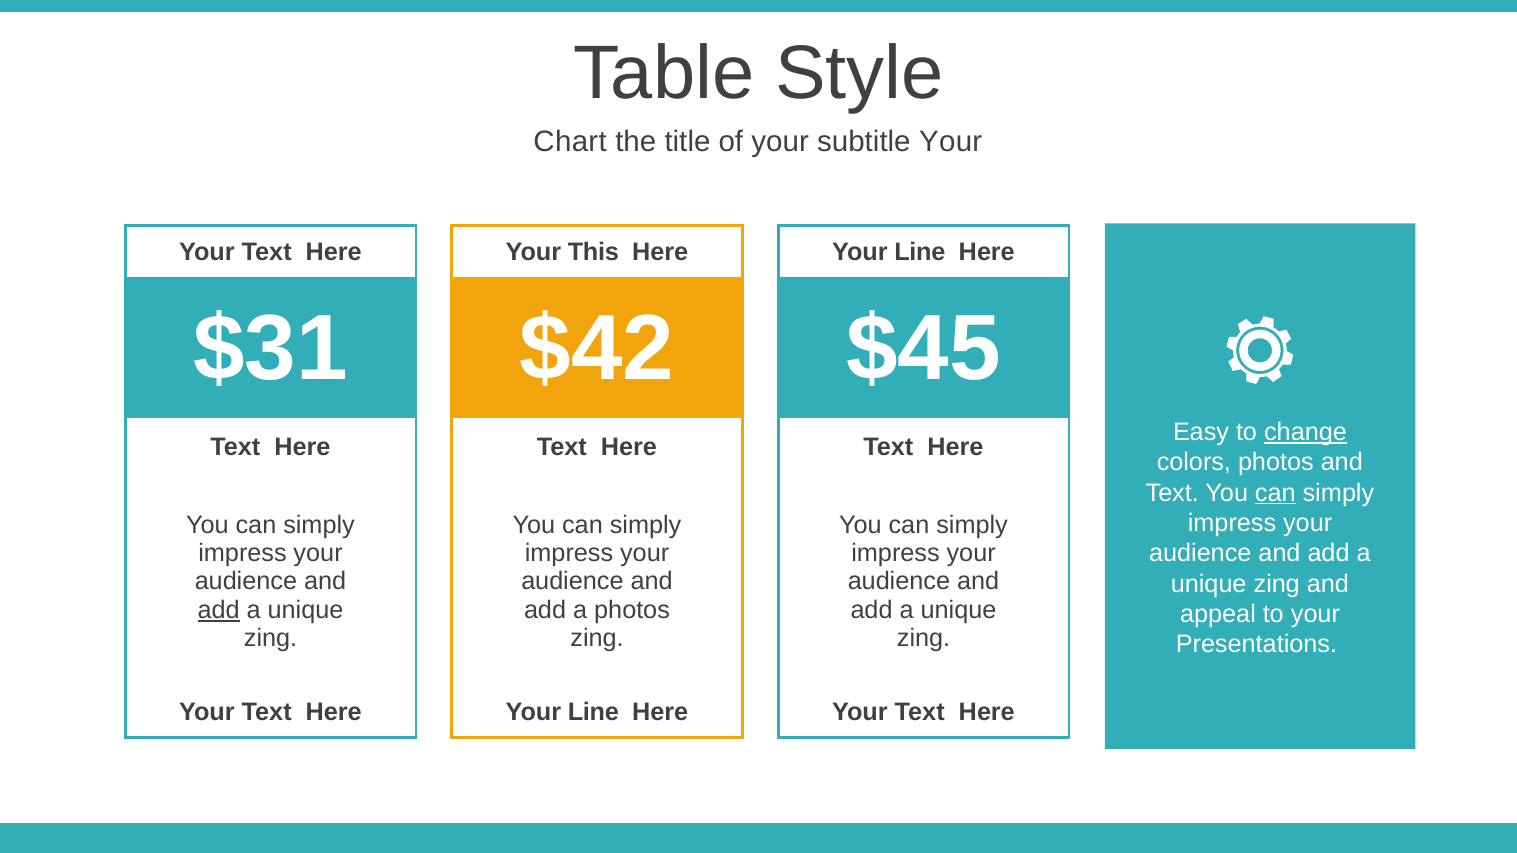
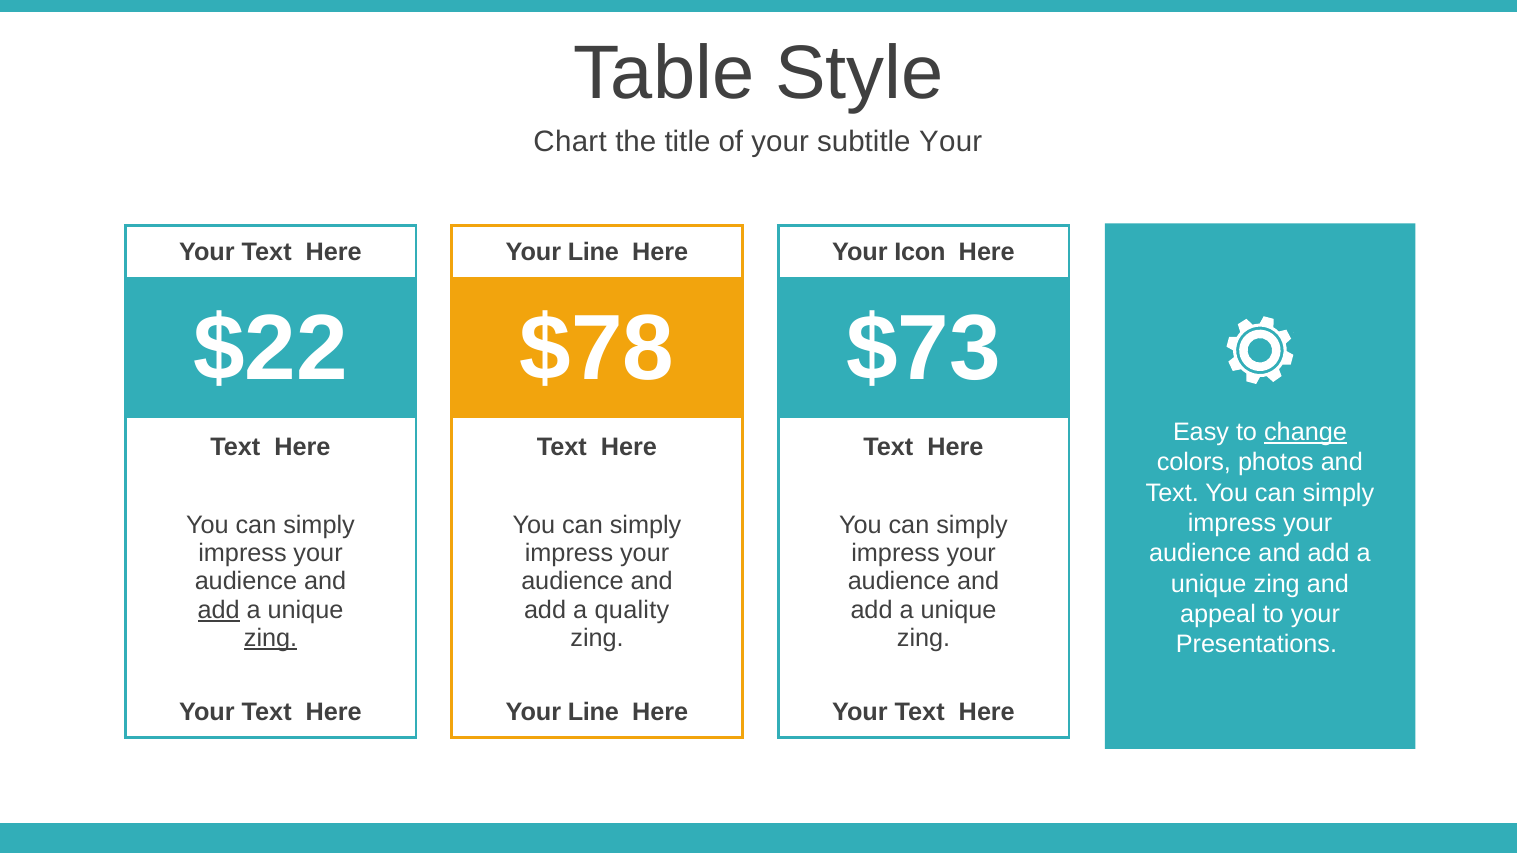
This at (593, 252): This -> Line
Line at (920, 252): Line -> Icon
$31: $31 -> $22
$42: $42 -> $78
$45: $45 -> $73
can at (1275, 493) underline: present -> none
a photos: photos -> quality
zing at (271, 638) underline: none -> present
